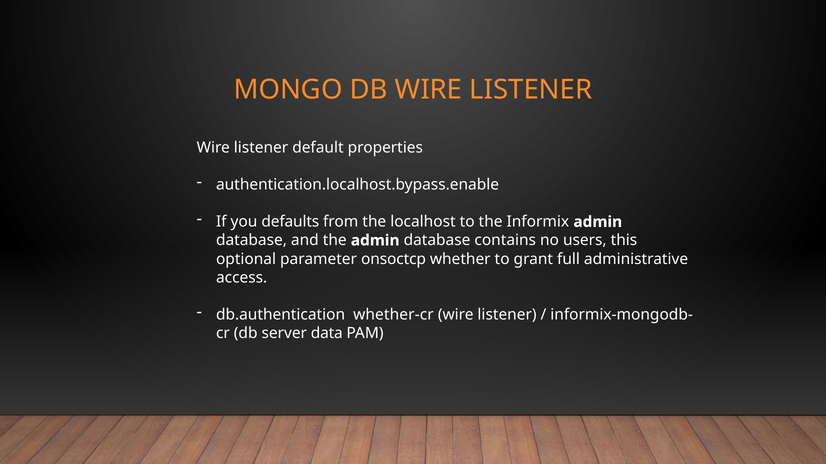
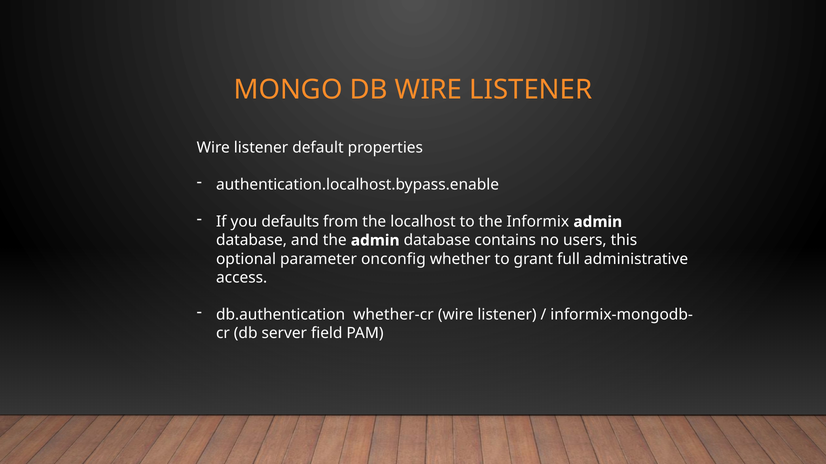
onsoctcp: onsoctcp -> onconfig
data: data -> field
